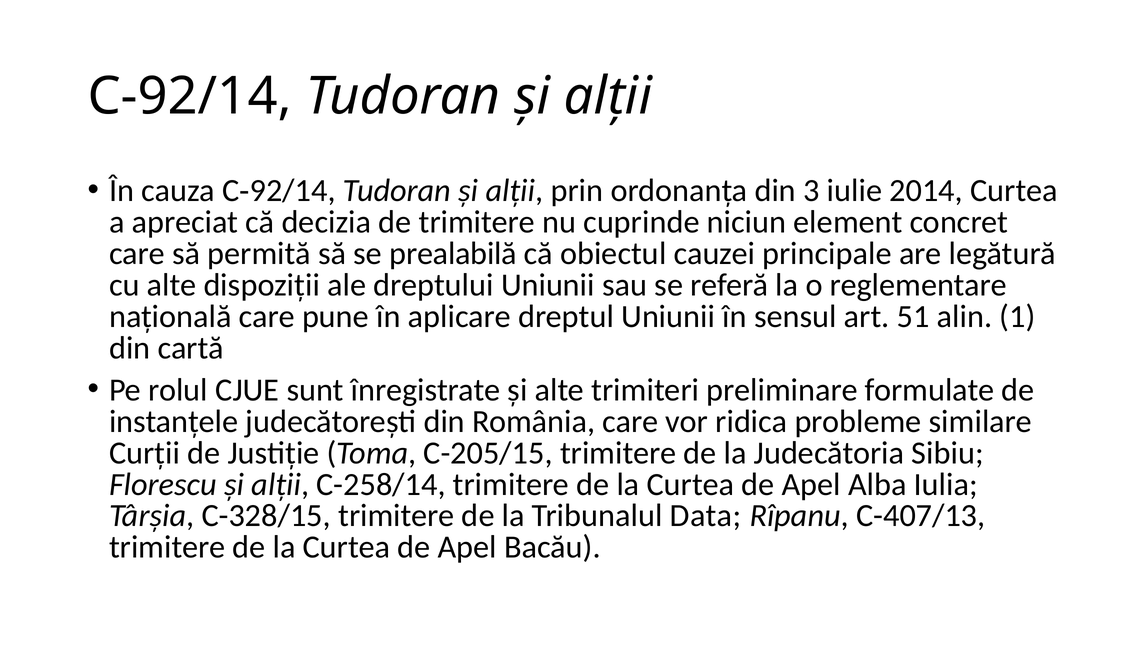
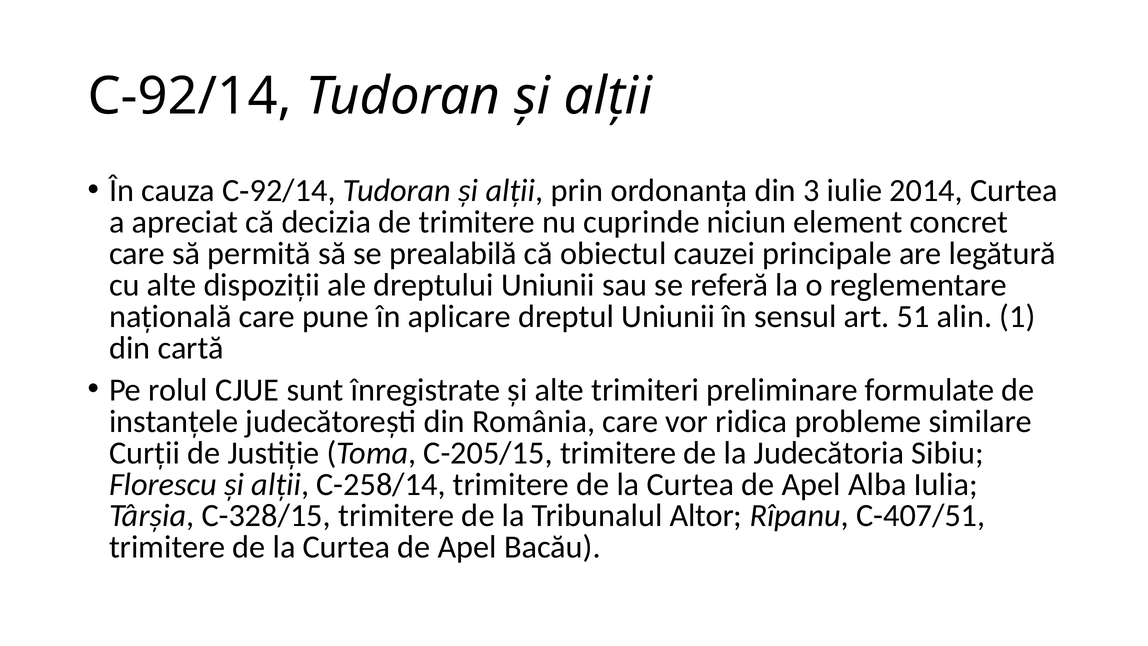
Data: Data -> Altor
C-407/13: C-407/13 -> C-407/51
